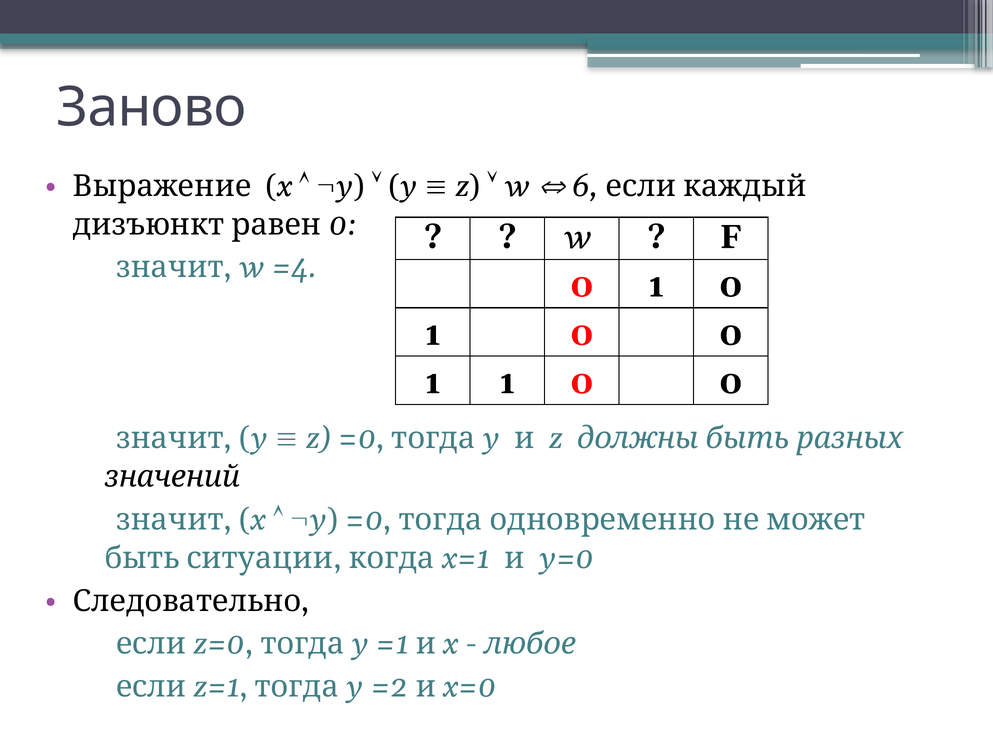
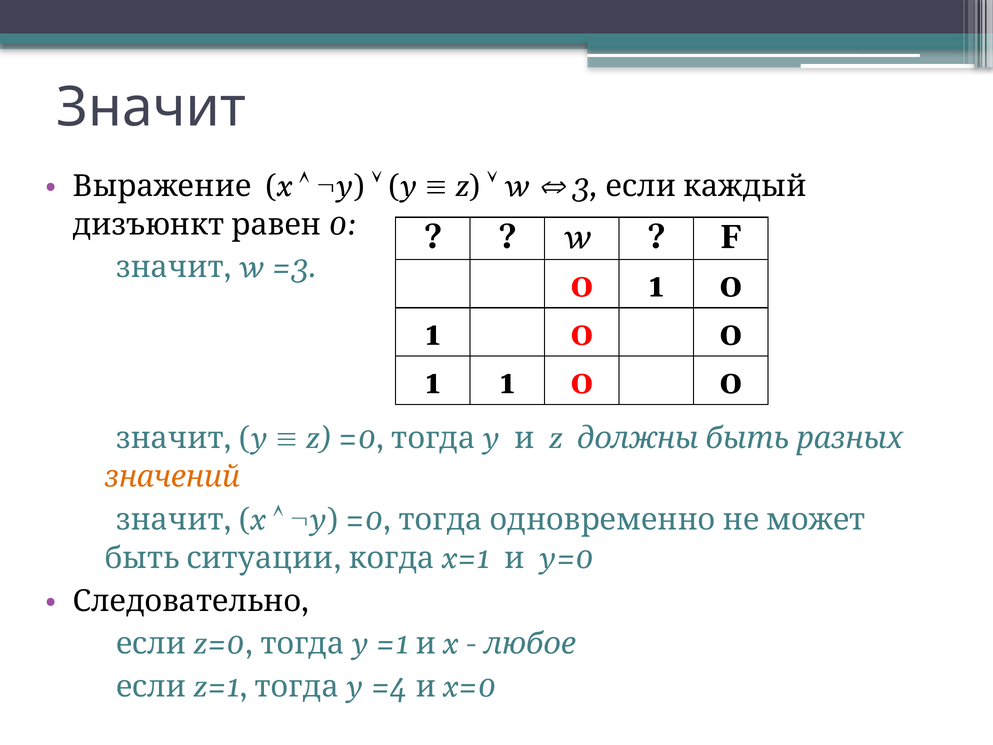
Заново at (151, 108): Заново -> Значит
6: 6 -> 3
=4: =4 -> =3
значений colour: black -> orange
=2: =2 -> =4
